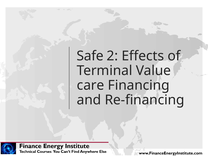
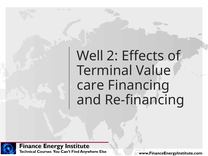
Safe: Safe -> Well
